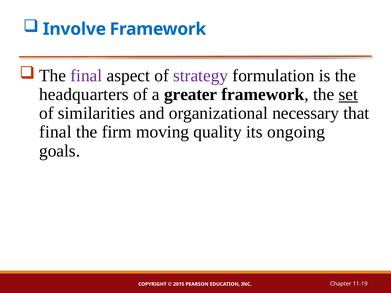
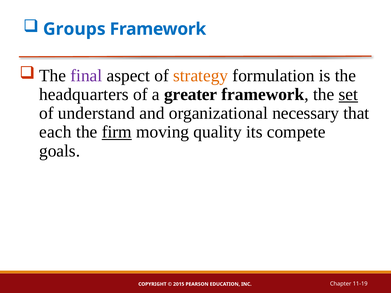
Involve: Involve -> Groups
strategy colour: purple -> orange
similarities: similarities -> understand
final at (55, 132): final -> each
firm underline: none -> present
ongoing: ongoing -> compete
